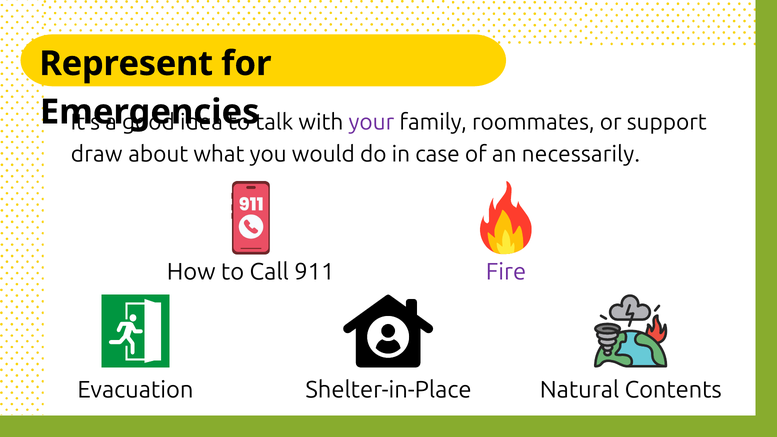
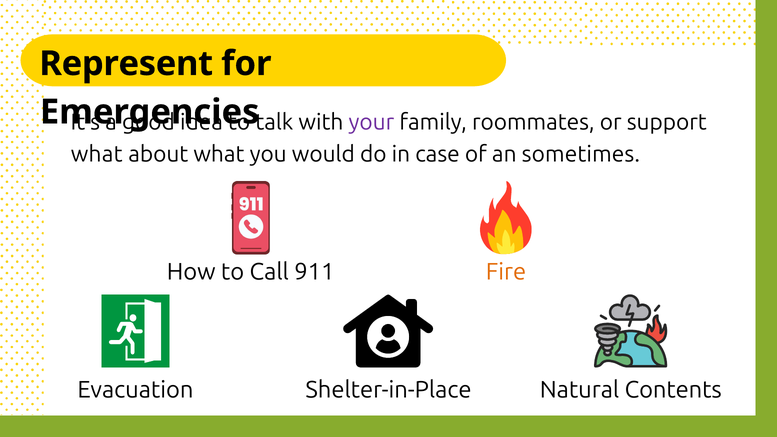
draw at (97, 154): draw -> what
necessarily: necessarily -> sometimes
Fire colour: purple -> orange
